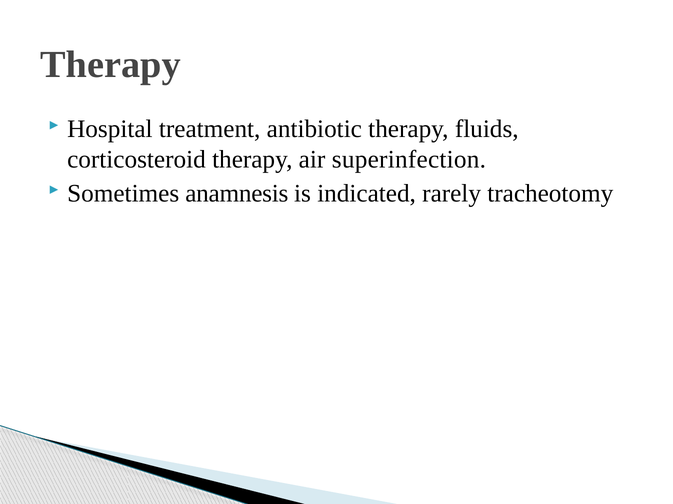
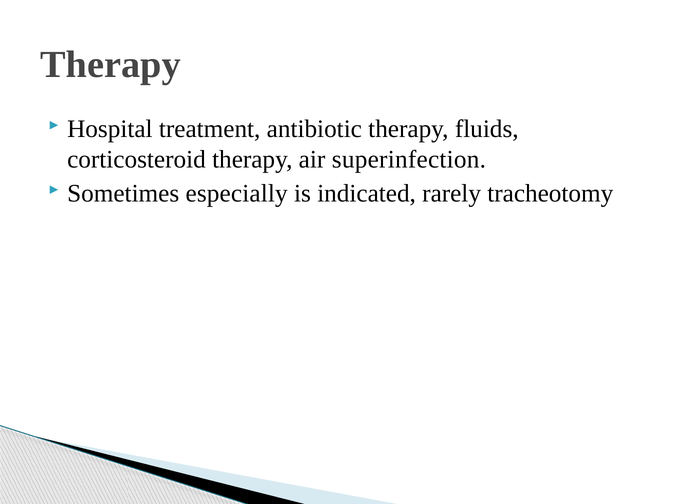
anamnesis: anamnesis -> especially
